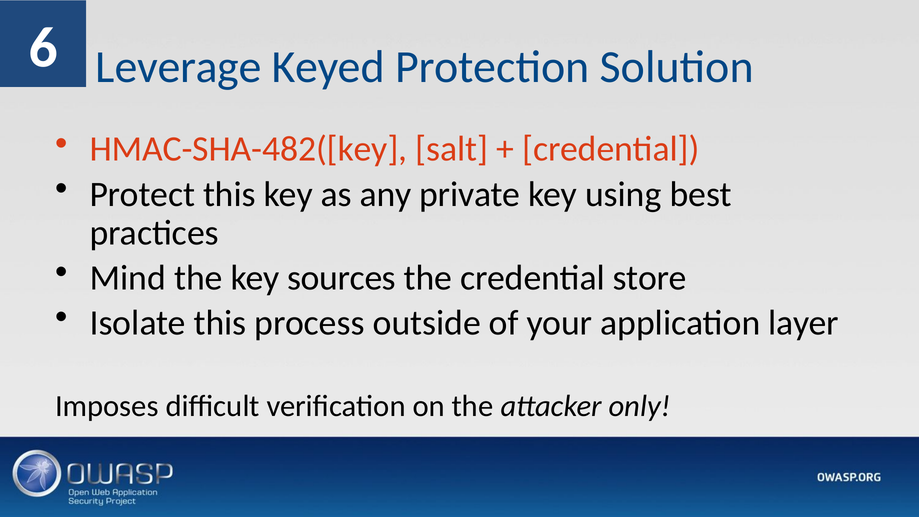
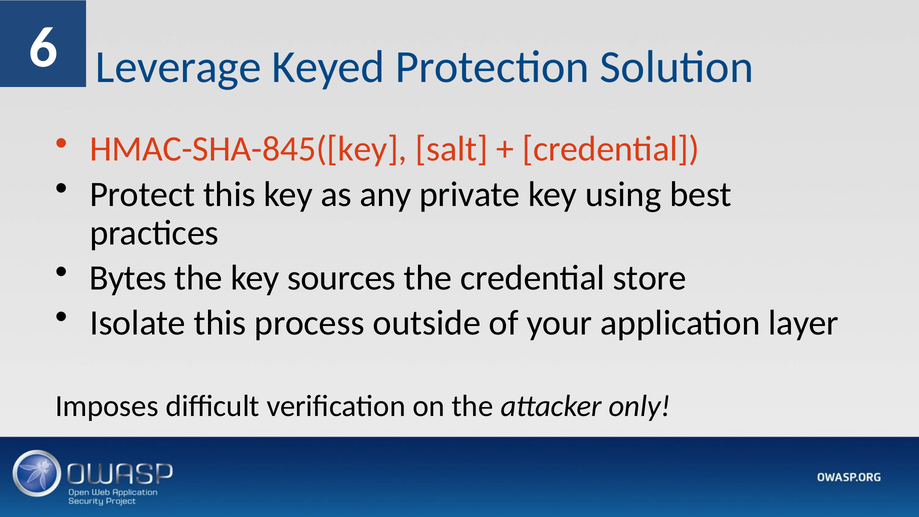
HMAC-SHA-482([key: HMAC-SHA-482([key -> HMAC-SHA-845([key
Mind: Mind -> Bytes
